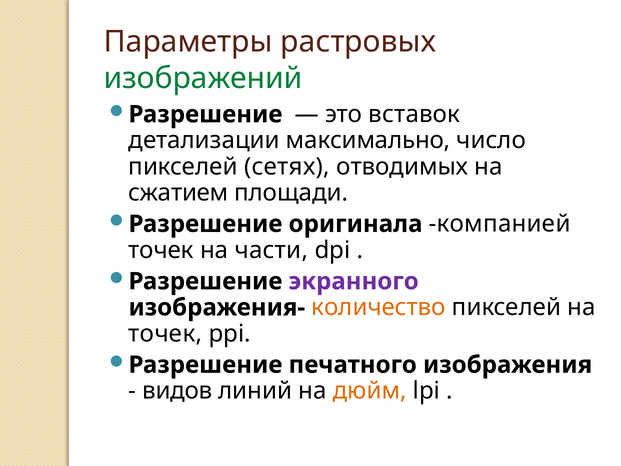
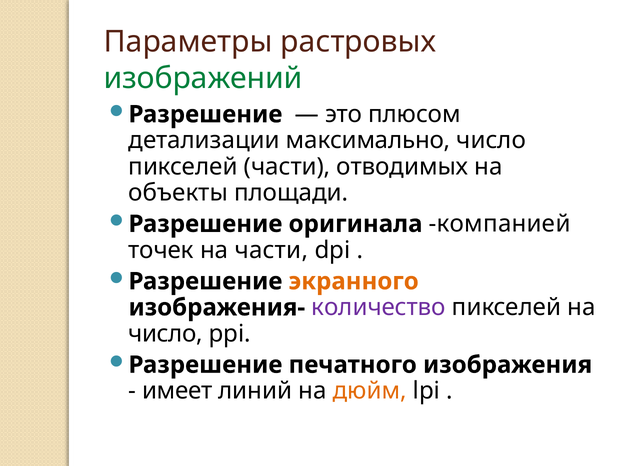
вставок: вставок -> плюсом
пикселей сетях: сетях -> части
сжатием: сжатием -> объекты
экранного colour: purple -> orange
количество colour: orange -> purple
точек at (165, 333): точек -> число
видов: видов -> имеет
